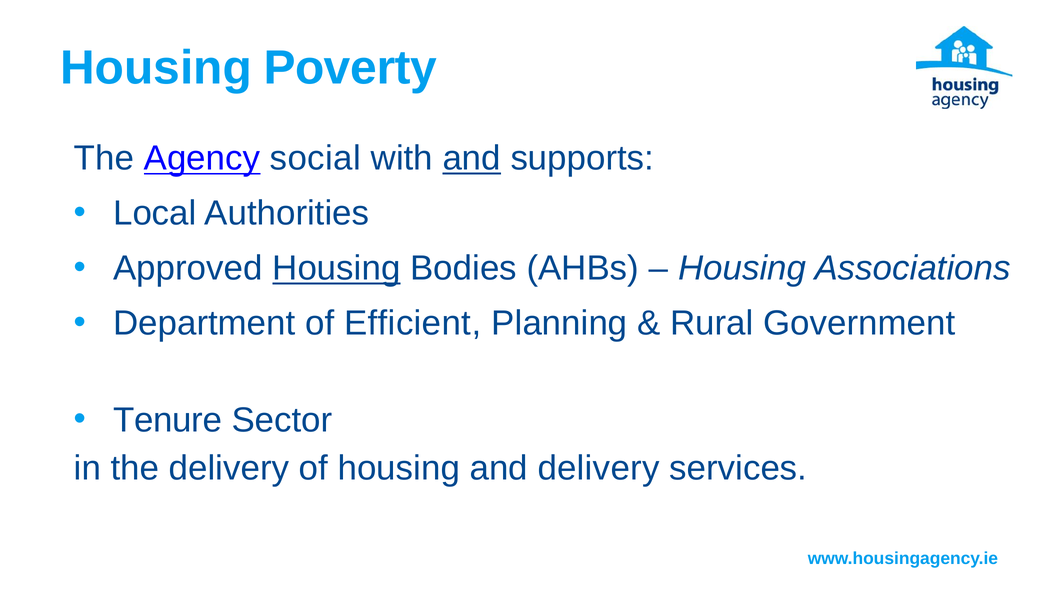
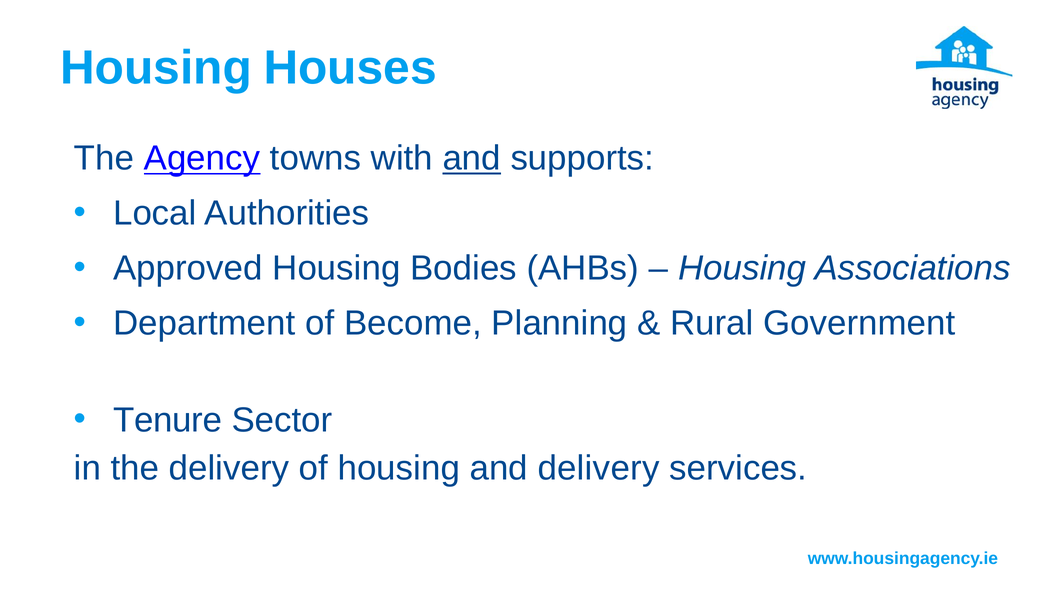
Poverty: Poverty -> Houses
social: social -> towns
Housing at (336, 268) underline: present -> none
Efficient: Efficient -> Become
